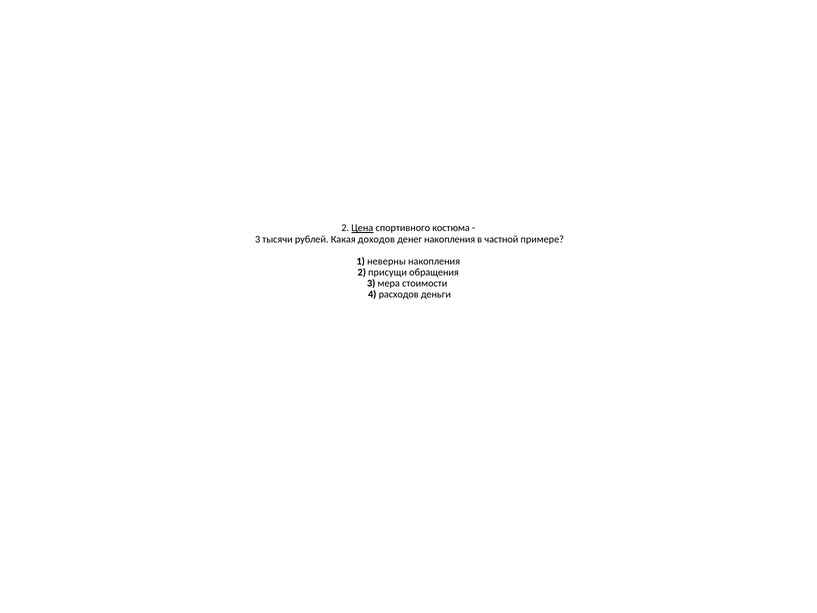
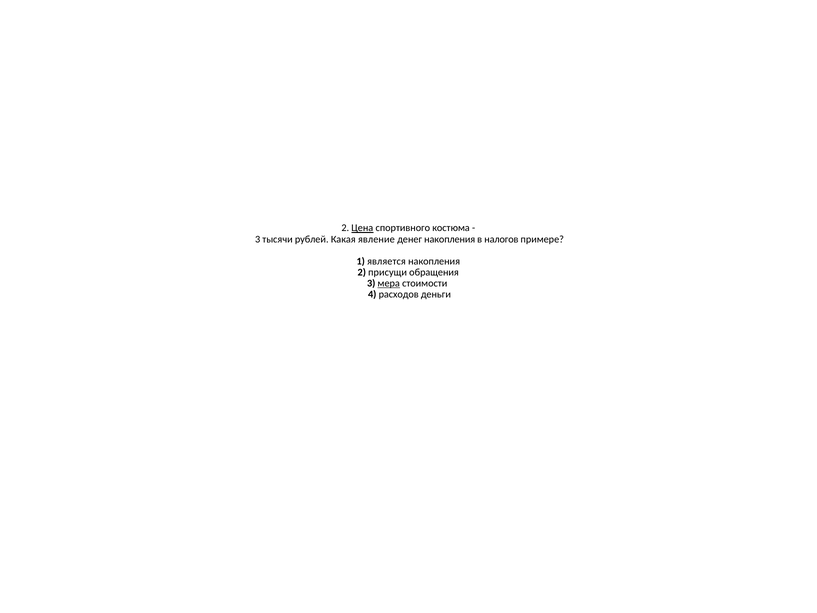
доходов: доходов -> явление
частной: частной -> налогов
неверны: неверны -> является
мера underline: none -> present
